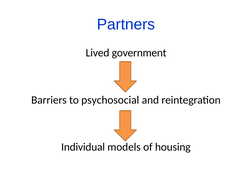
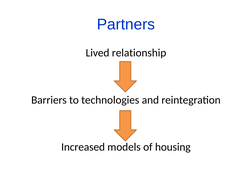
government: government -> relationship
psychosocial: psychosocial -> technologies
Individual: Individual -> Increased
